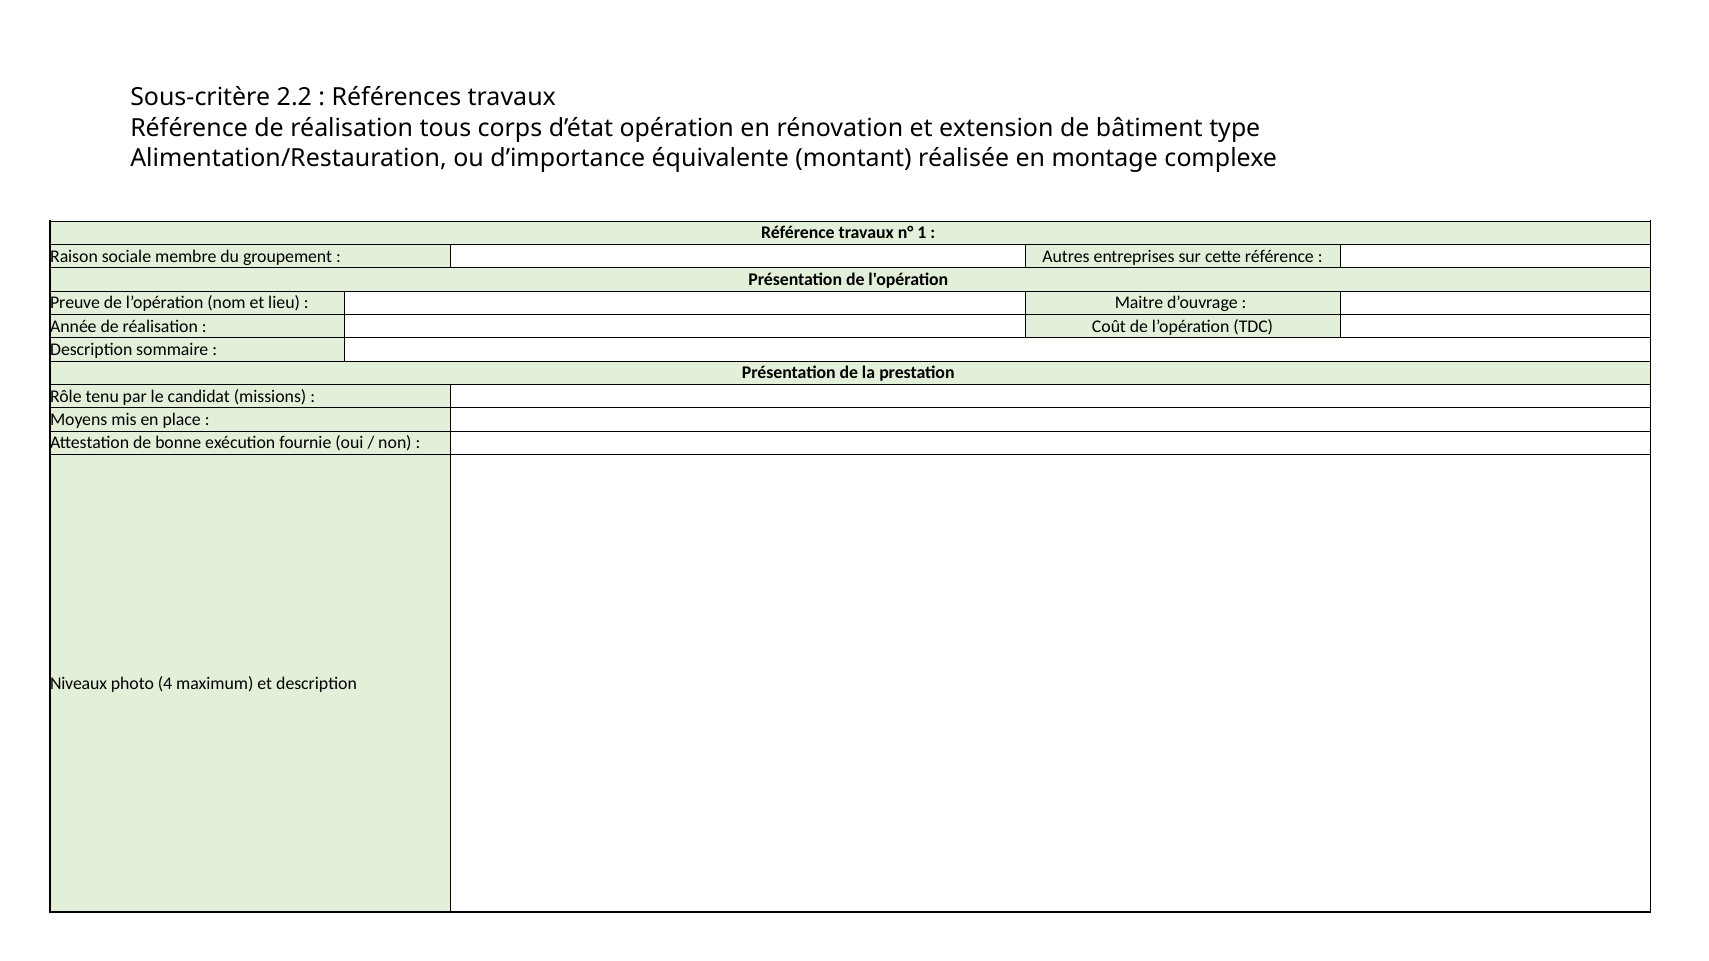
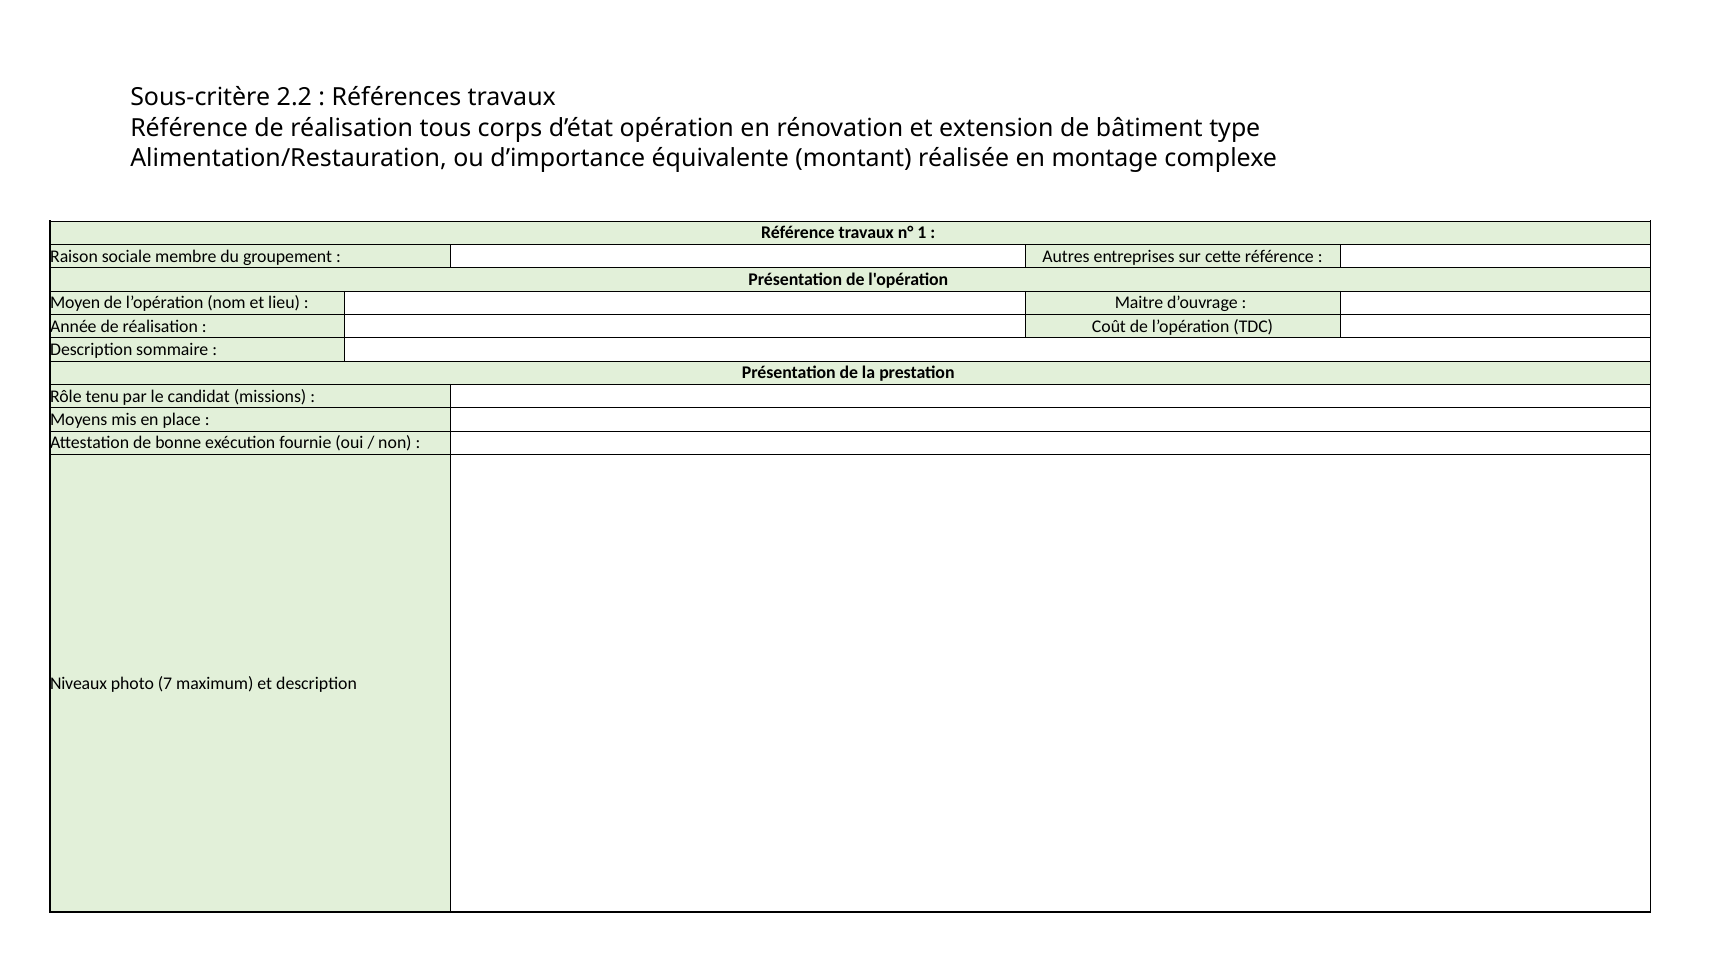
Preuve: Preuve -> Moyen
4: 4 -> 7
